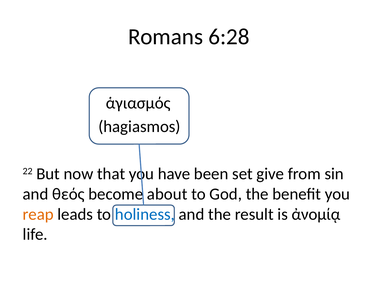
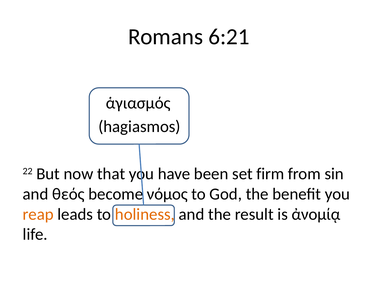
6:28: 6:28 -> 6:21
give: give -> firm
about: about -> νόμος
holiness colour: blue -> orange
